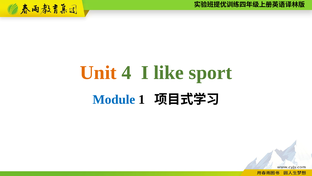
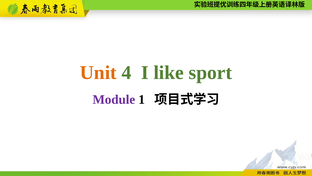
Module colour: blue -> purple
